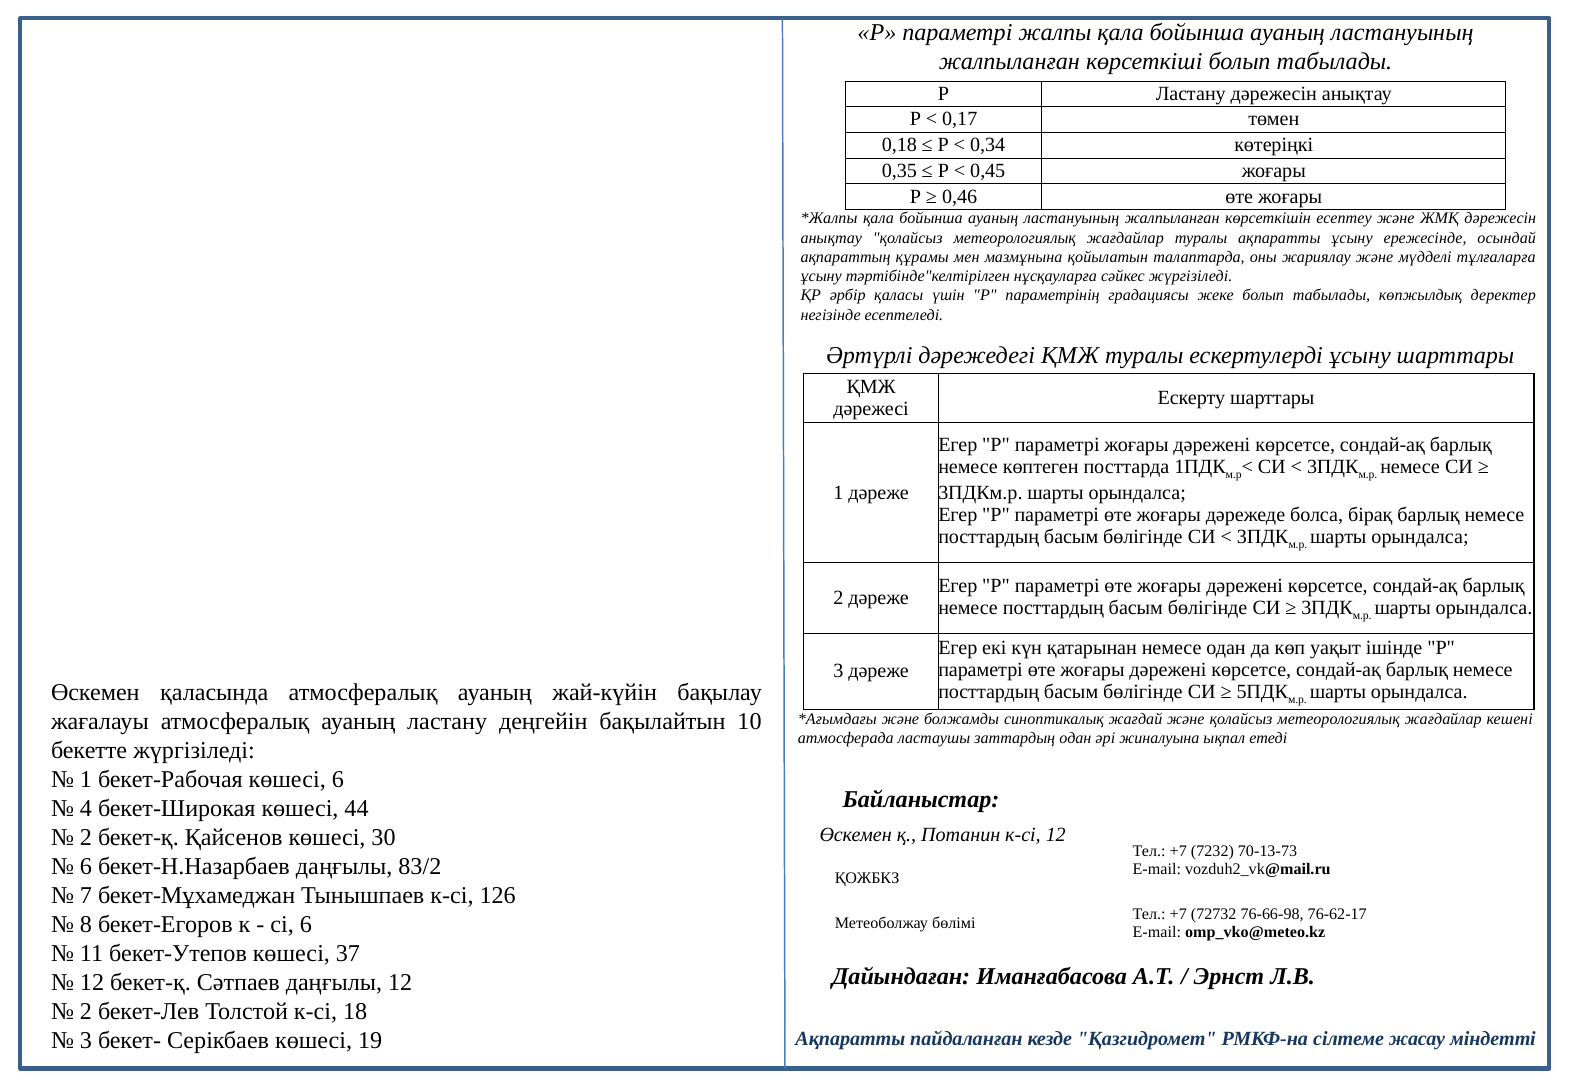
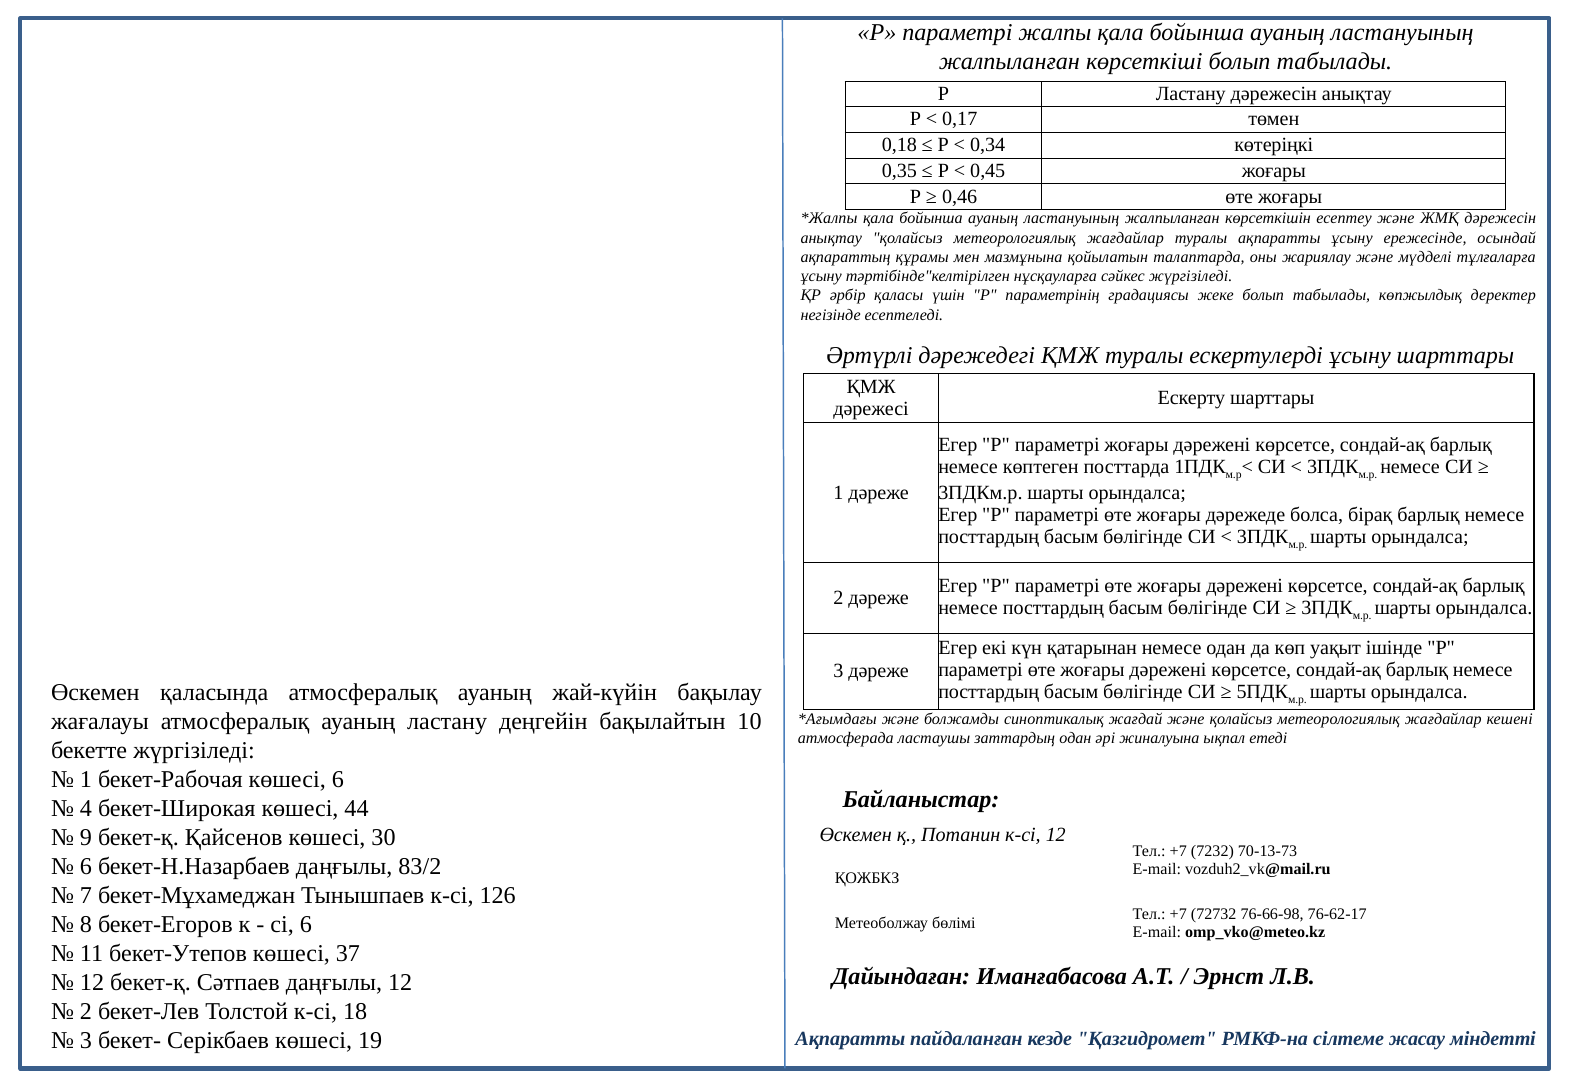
2 at (86, 837): 2 -> 9
